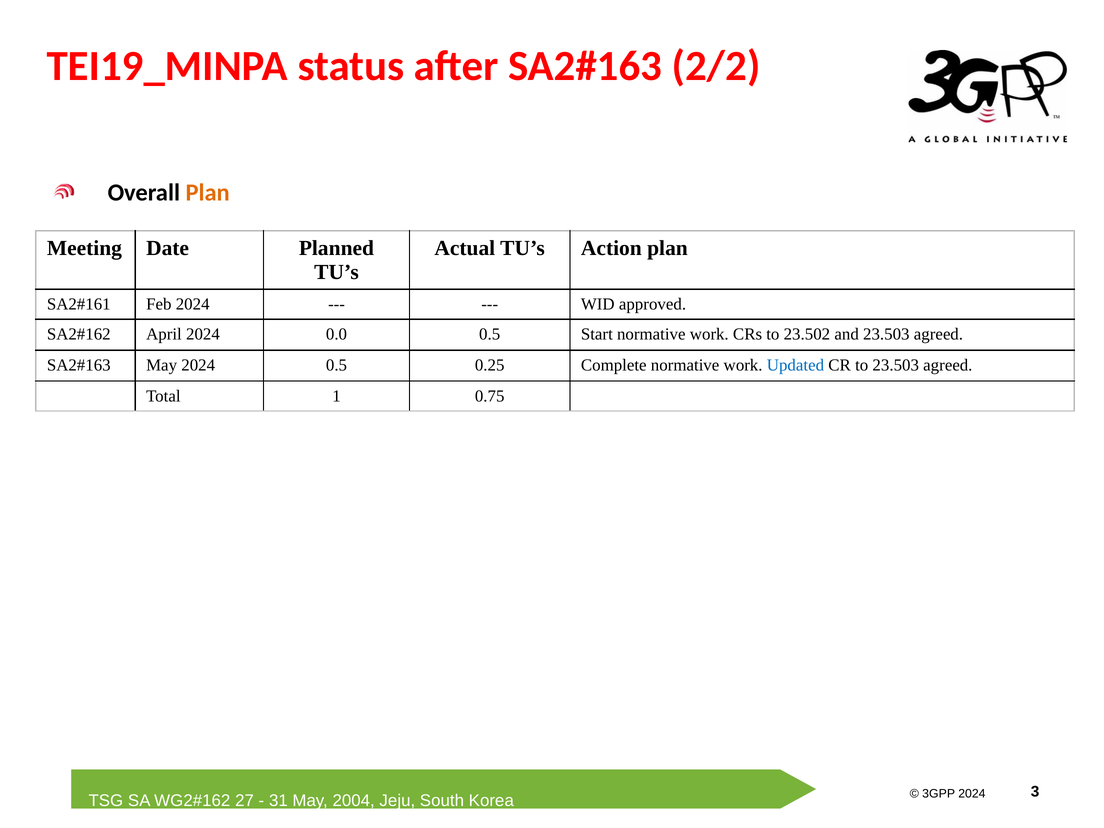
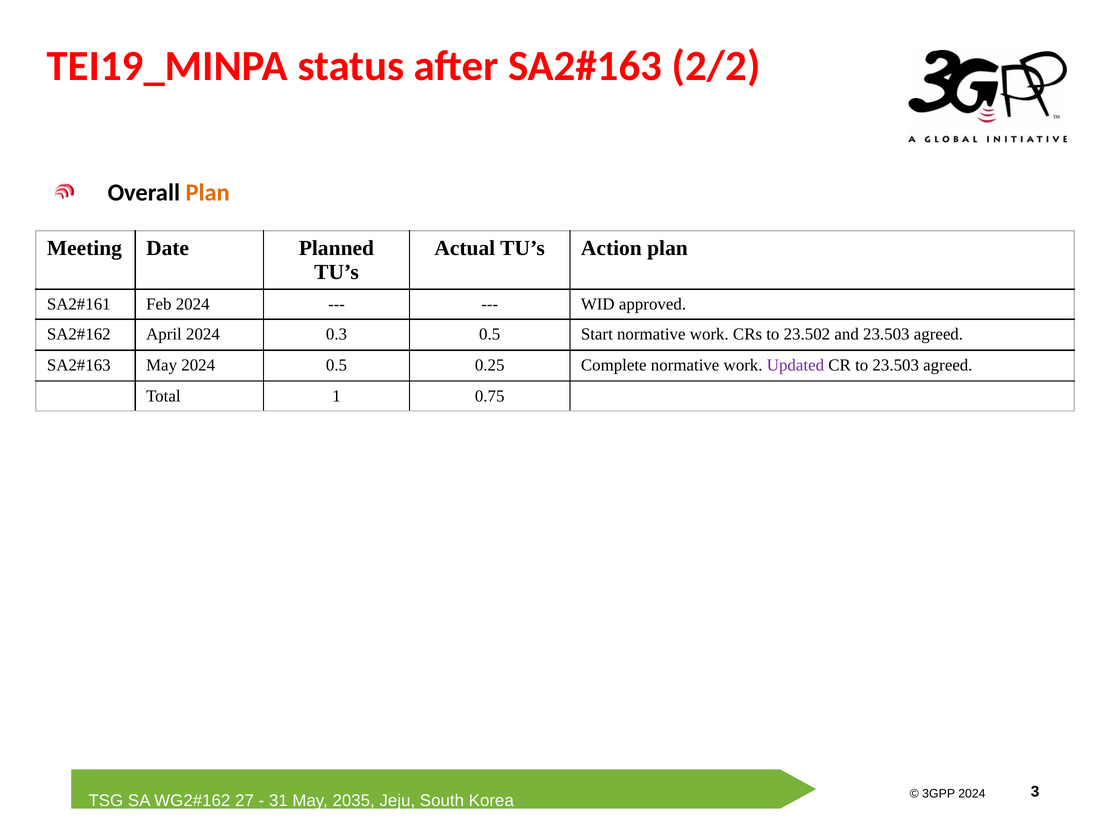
0.0: 0.0 -> 0.3
Updated colour: blue -> purple
2004: 2004 -> 2035
